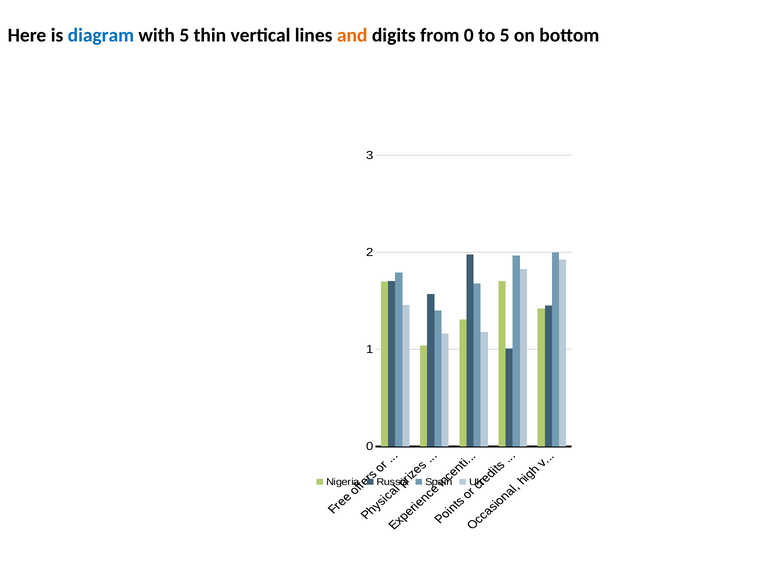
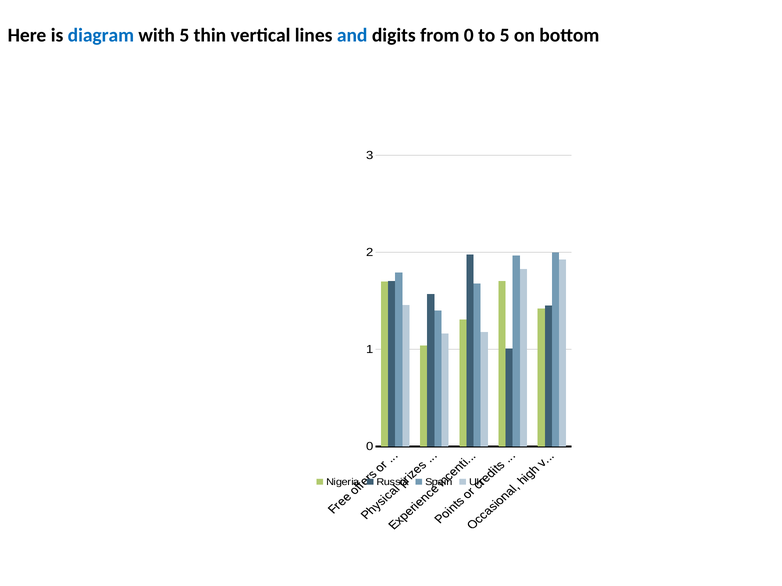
and colour: orange -> blue
